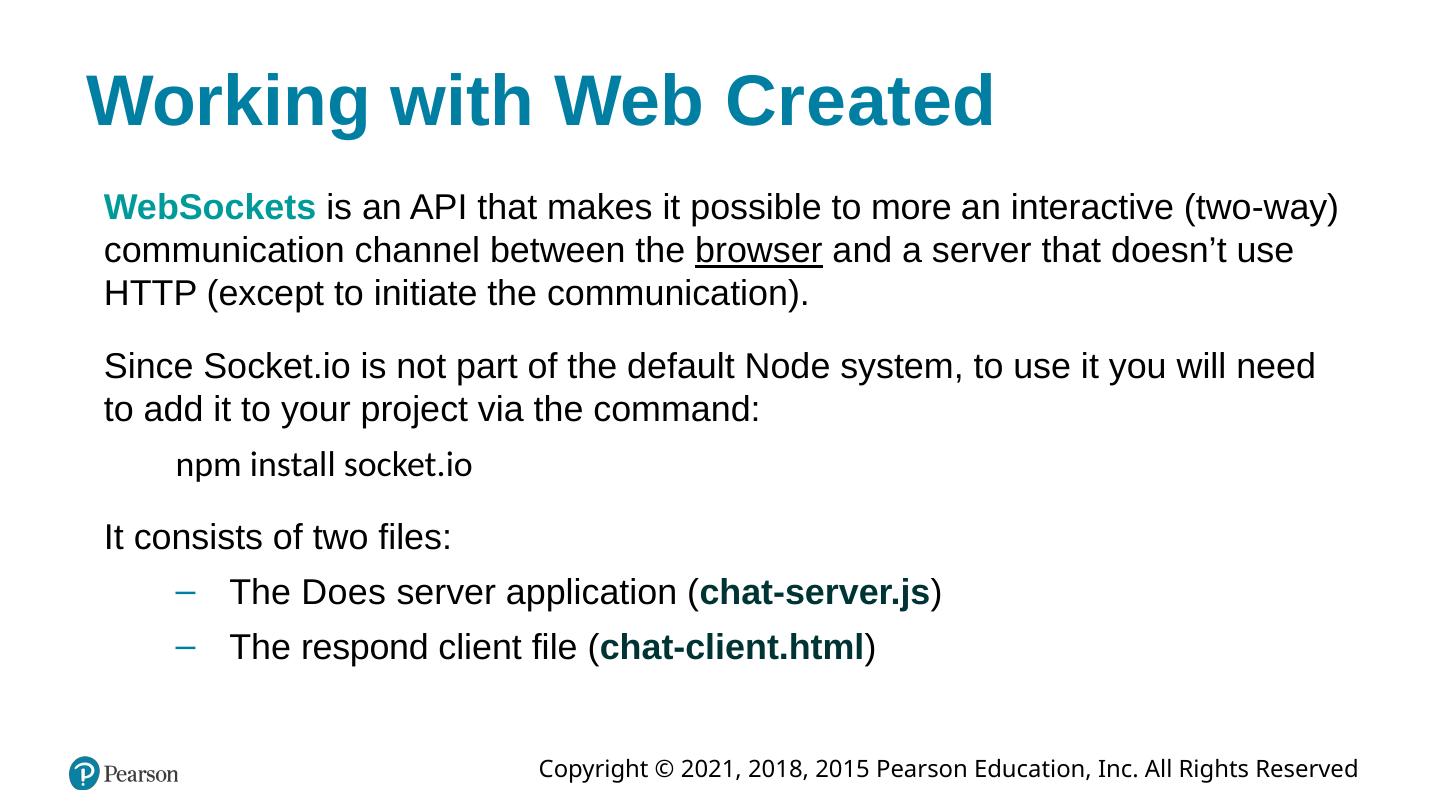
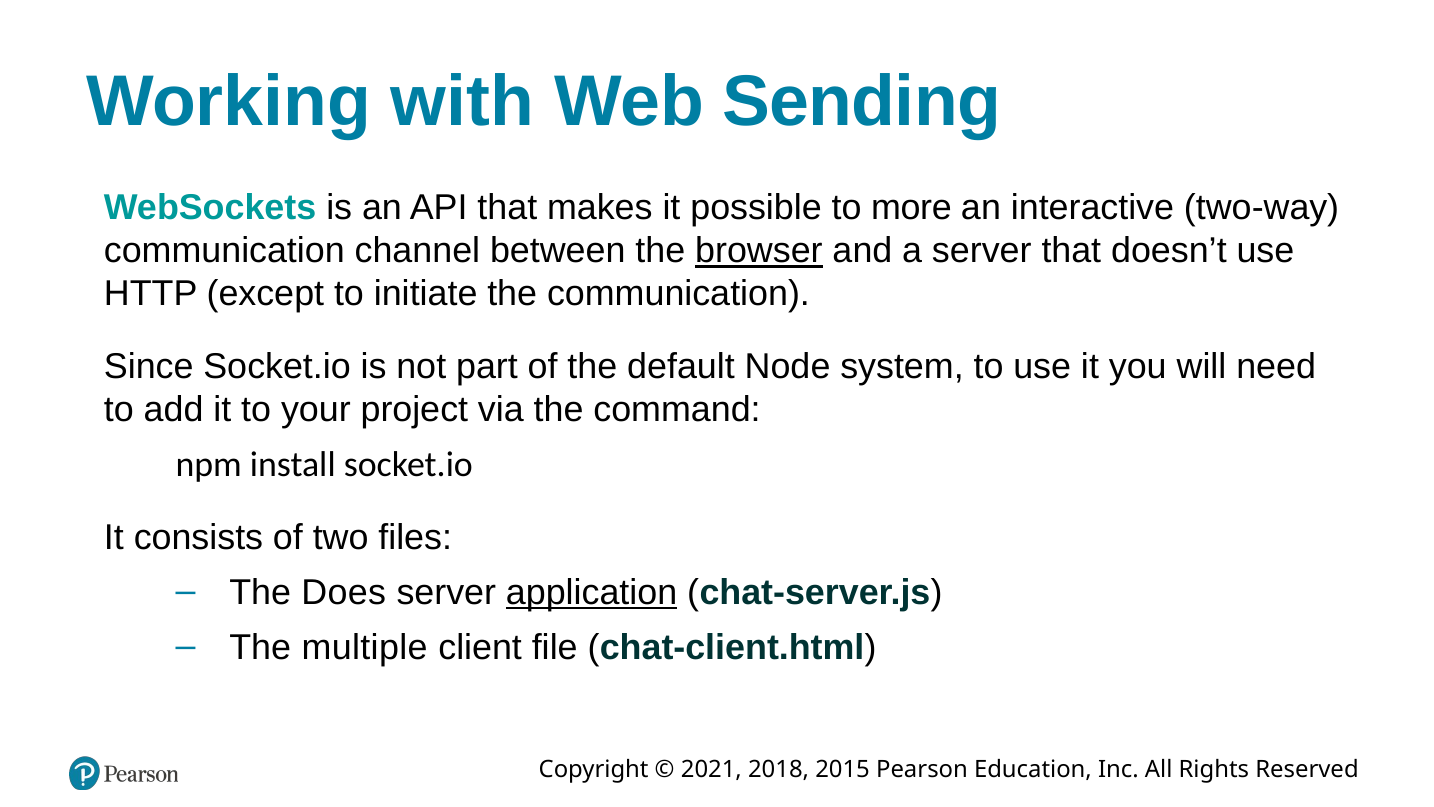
Created: Created -> Sending
application underline: none -> present
respond: respond -> multiple
